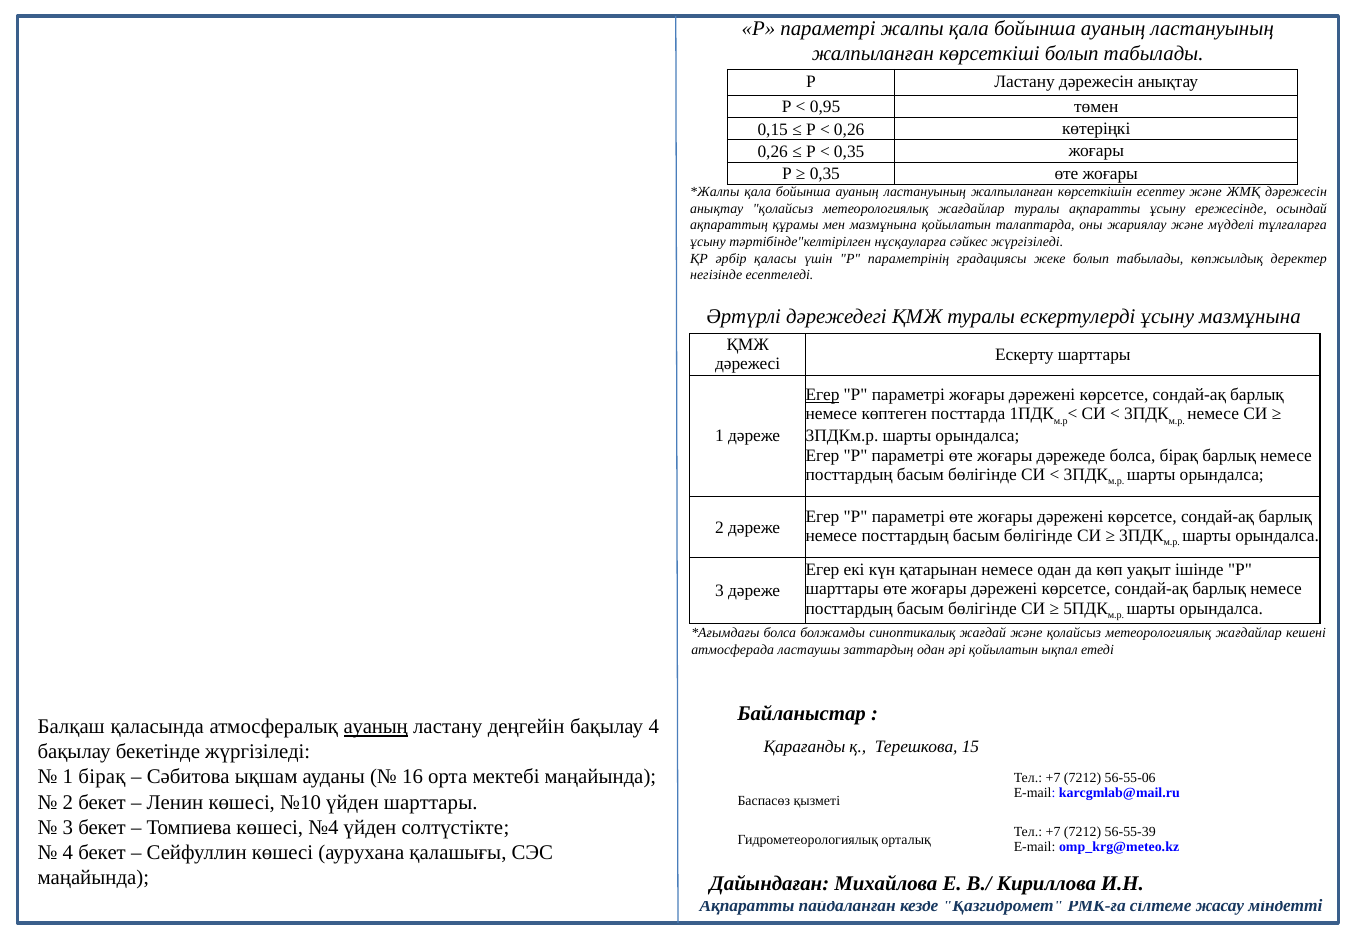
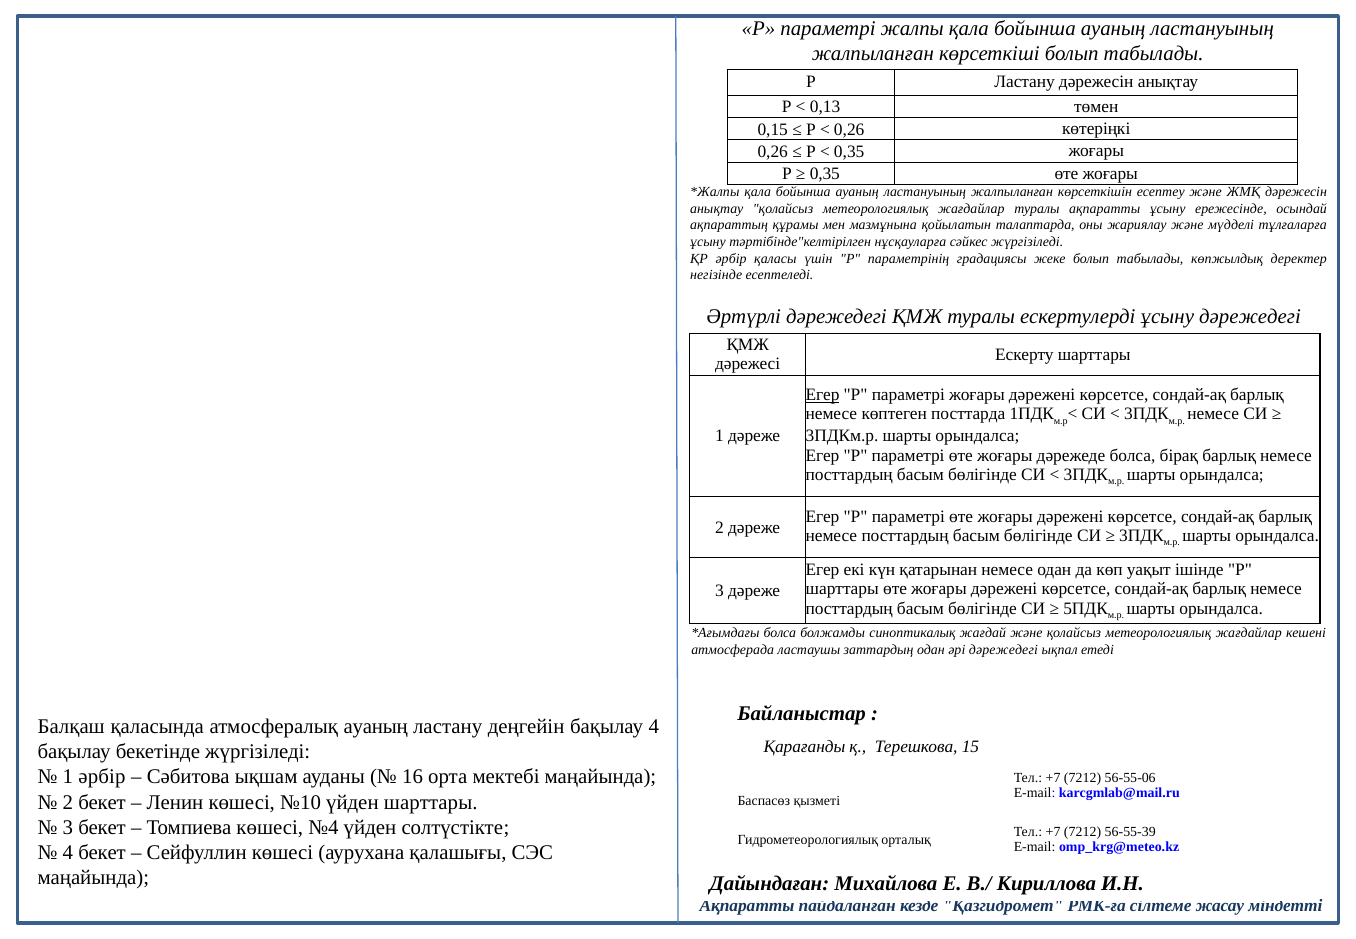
0,95: 0,95 -> 0,13
ұсыну мазмұнына: мазмұнына -> дәрежедегі
әрі қойылатын: қойылатын -> дәрежедегі
ауаның at (376, 727) underline: present -> none
1 бірақ: бірақ -> әрбір
